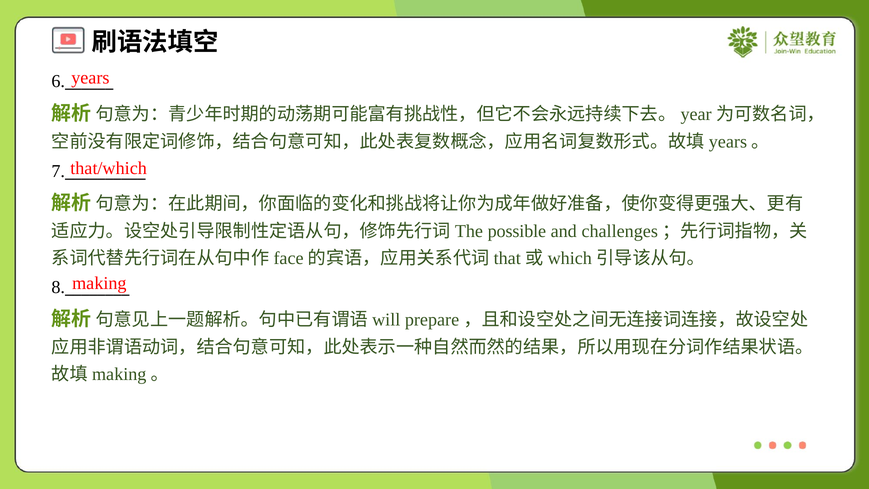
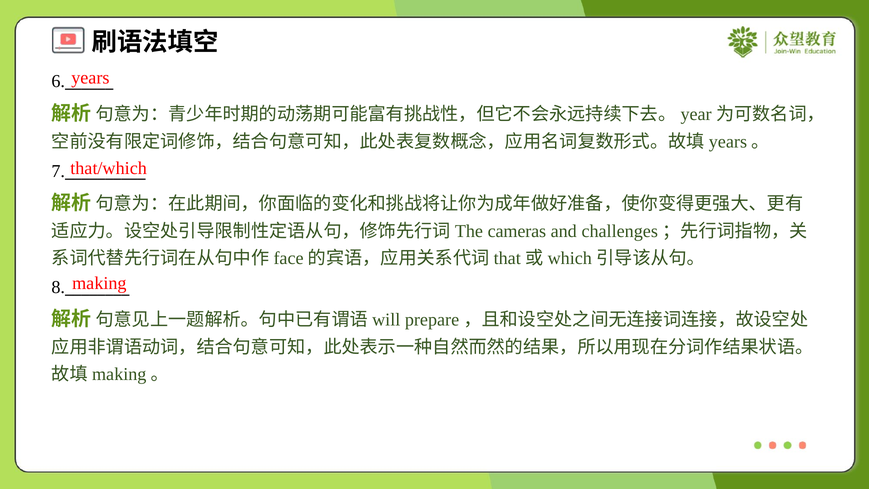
possible: possible -> cameras
